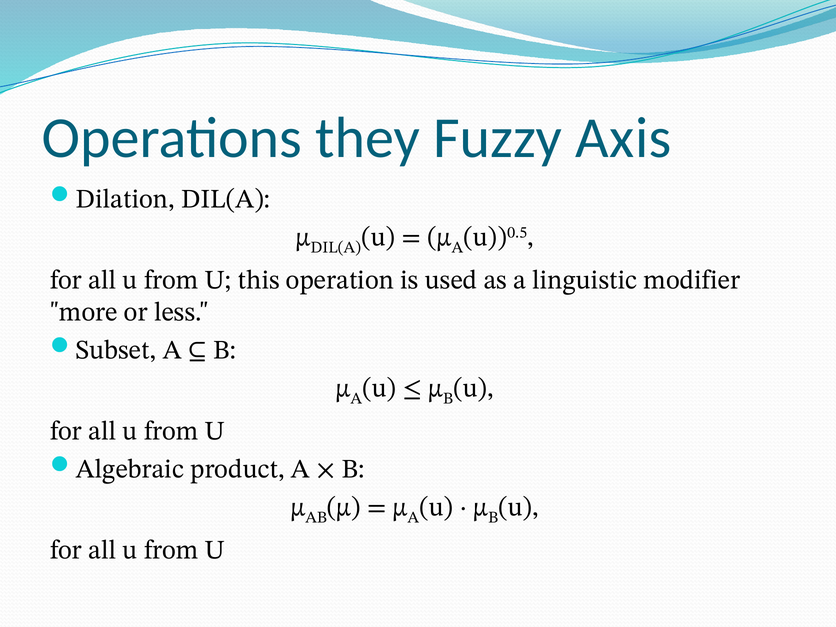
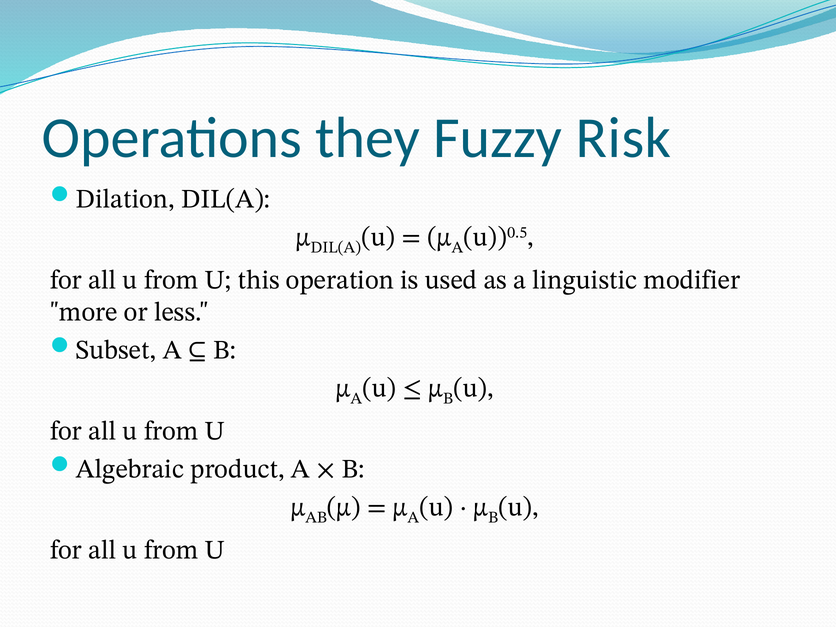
Axis: Axis -> Risk
